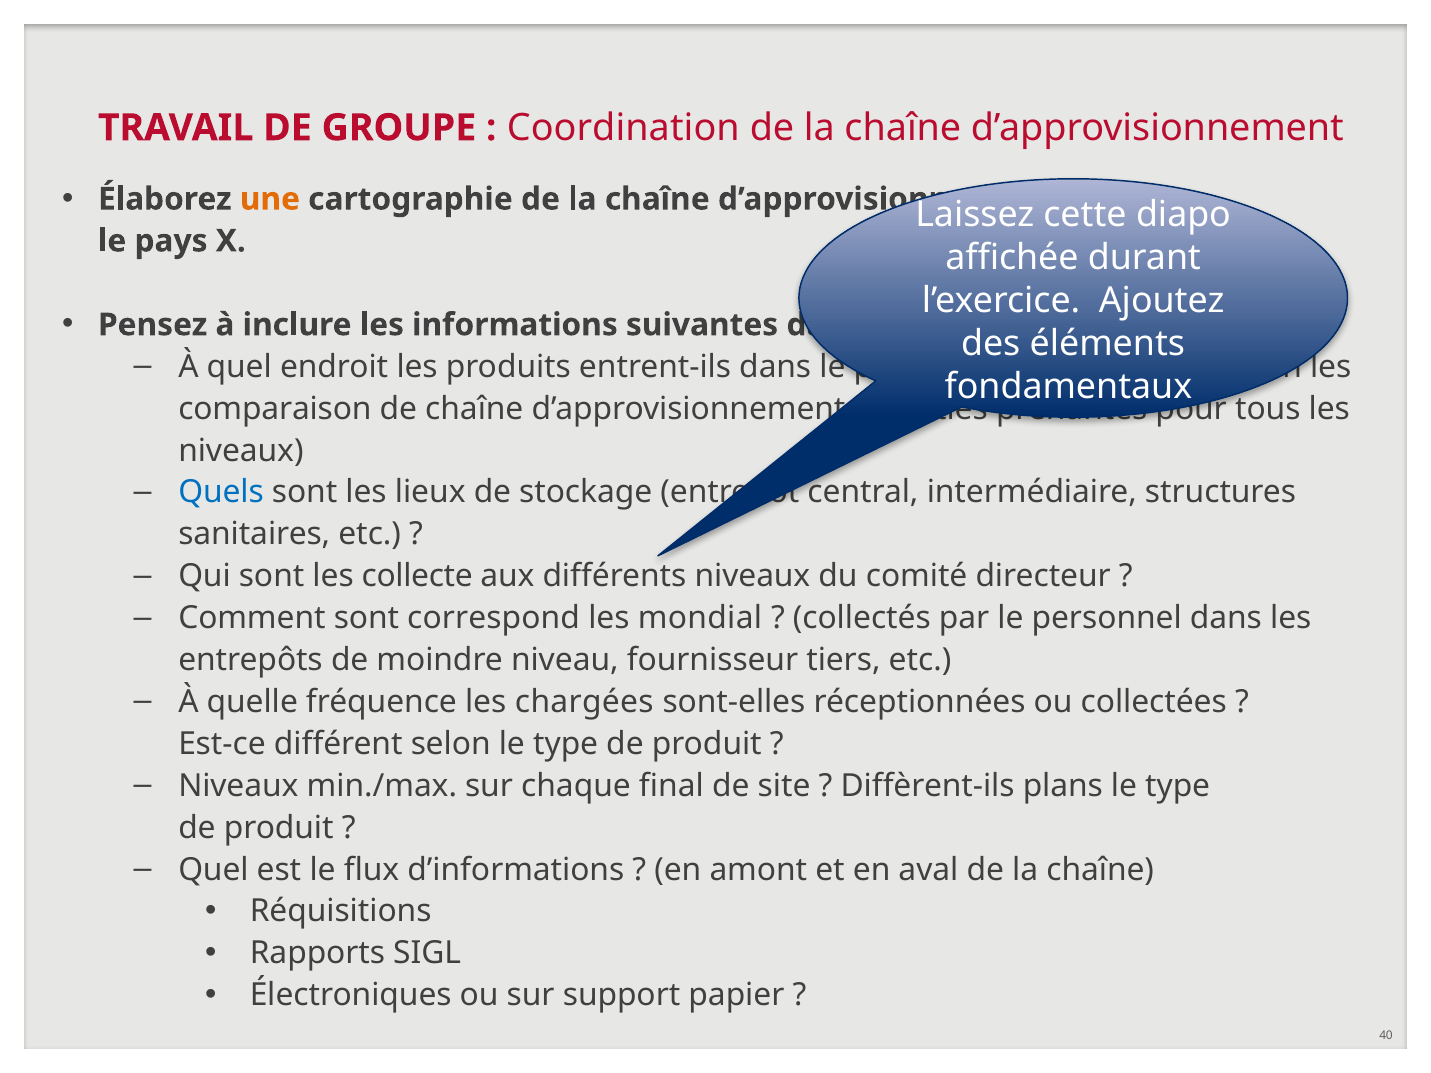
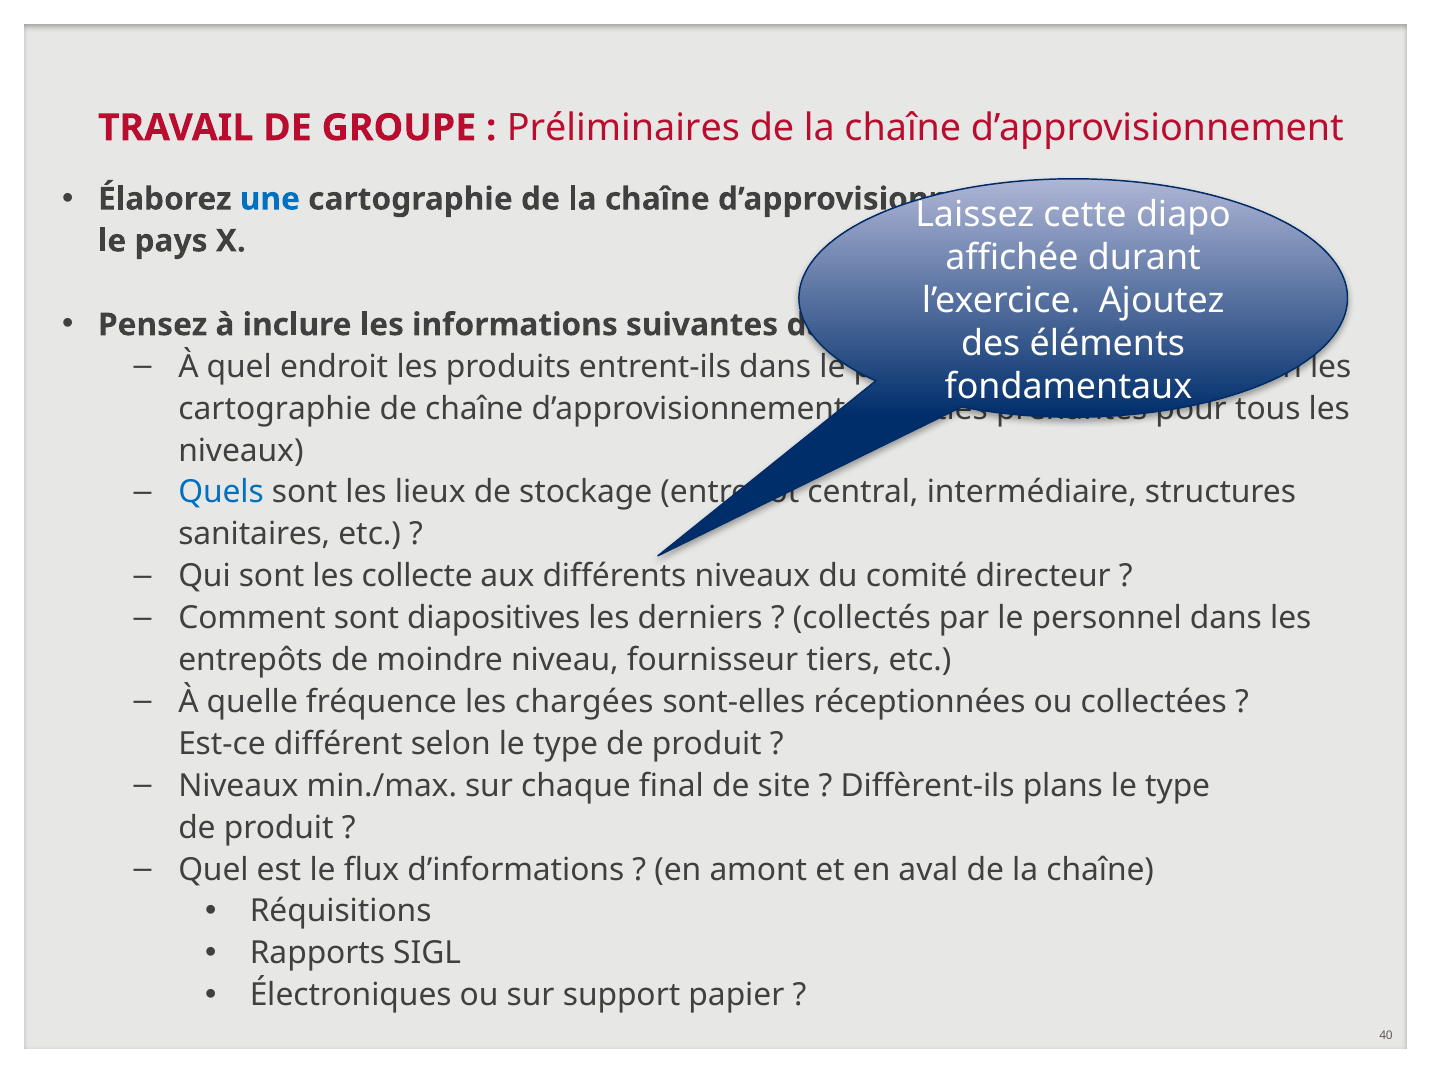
Coordination: Coordination -> Préliminaires
une colour: orange -> blue
comparaison at (275, 409): comparaison -> cartographie
correspond: correspond -> diapositives
mondial: mondial -> derniers
